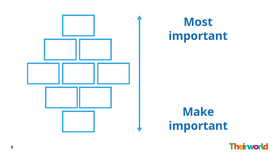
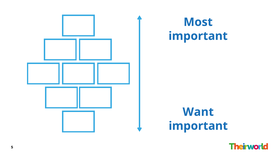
Make: Make -> Want
